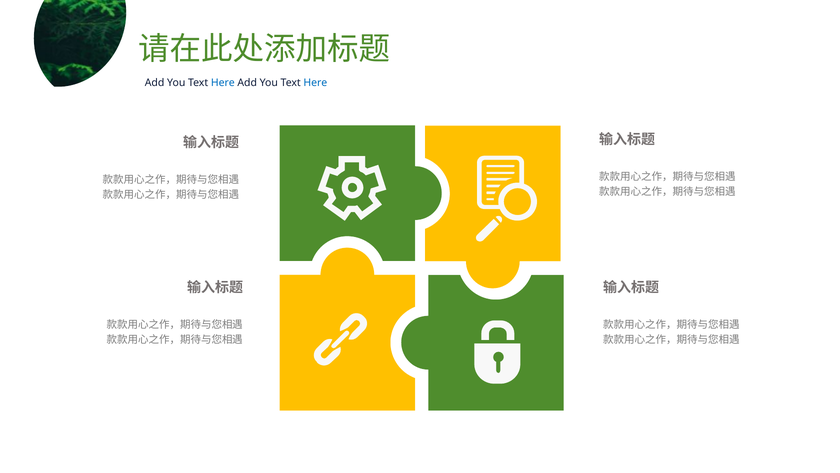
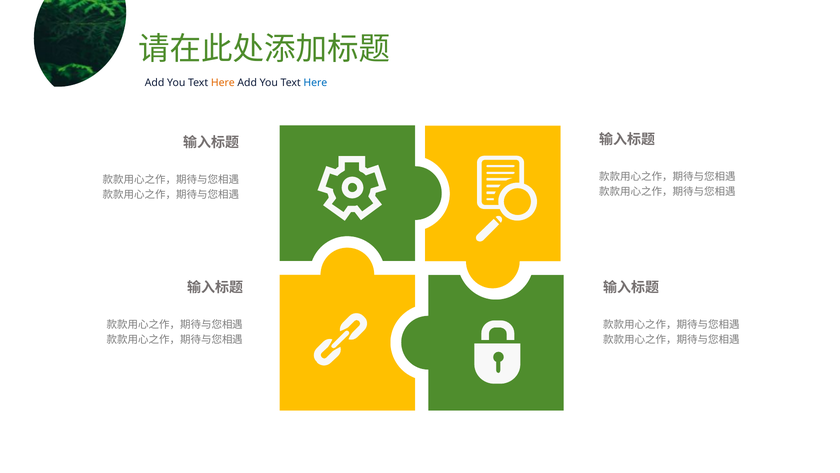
Here at (223, 83) colour: blue -> orange
